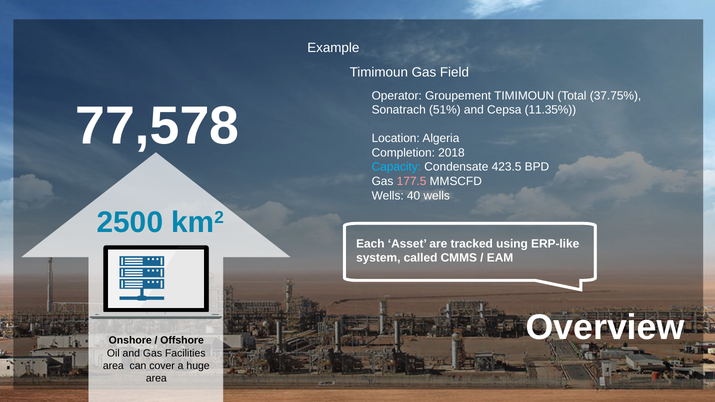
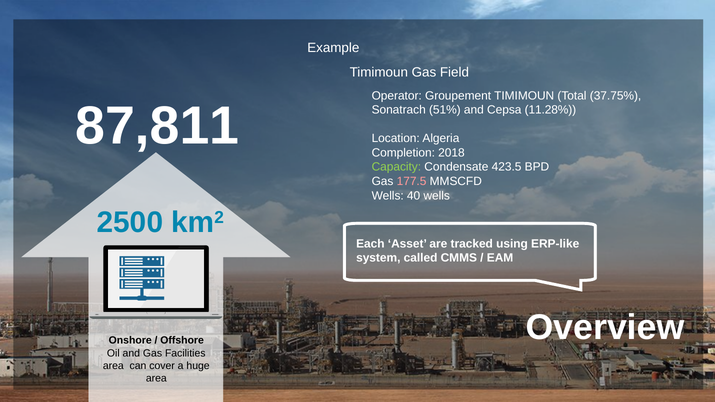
77,578: 77,578 -> 87,811
11.35%: 11.35% -> 11.28%
Capacity colour: light blue -> light green
